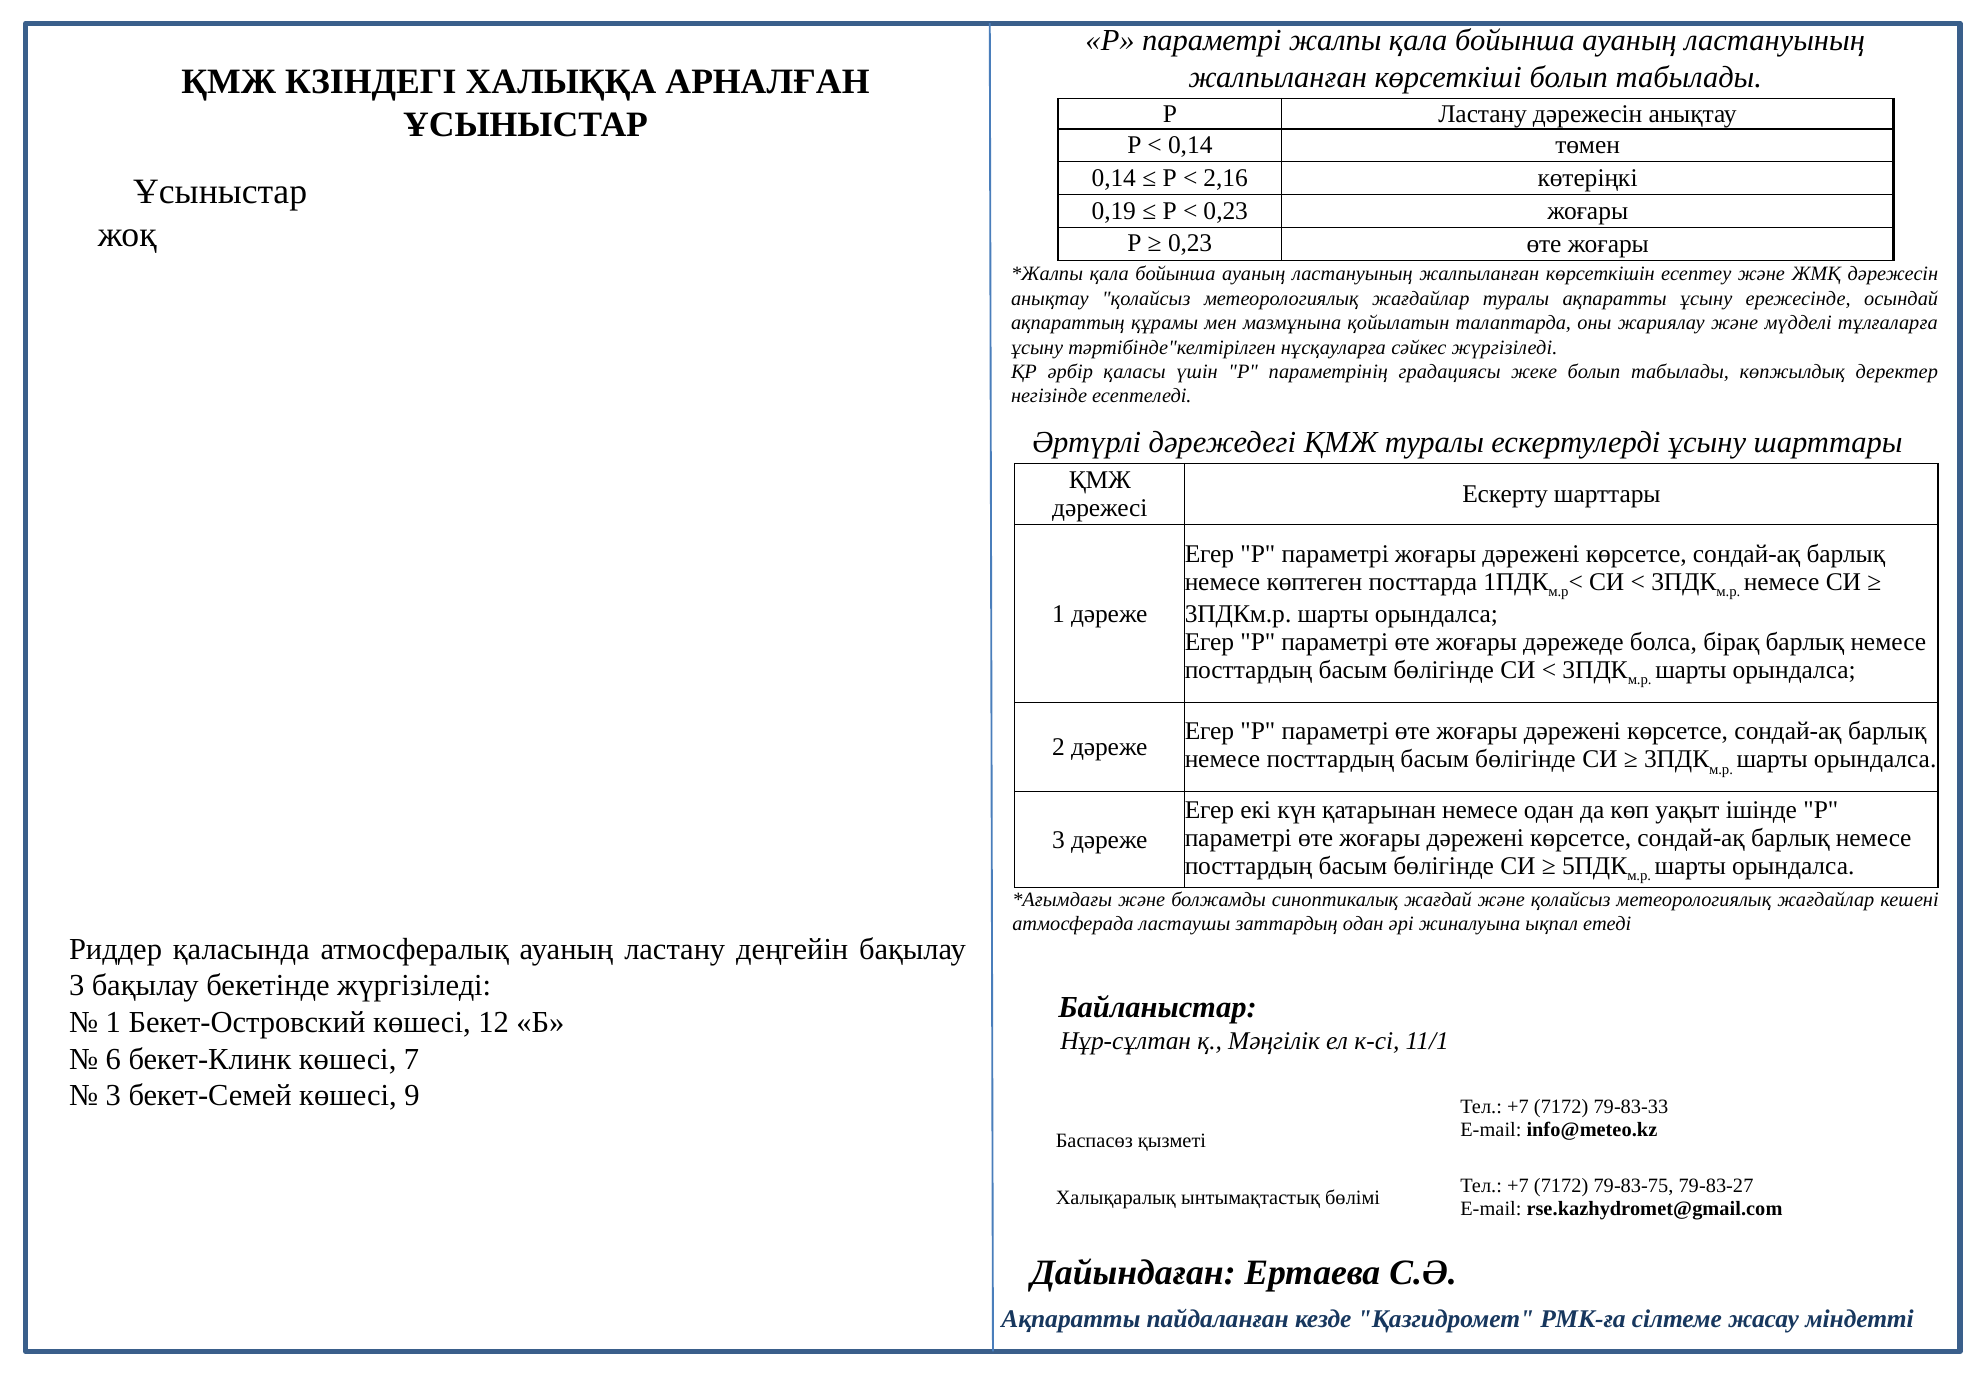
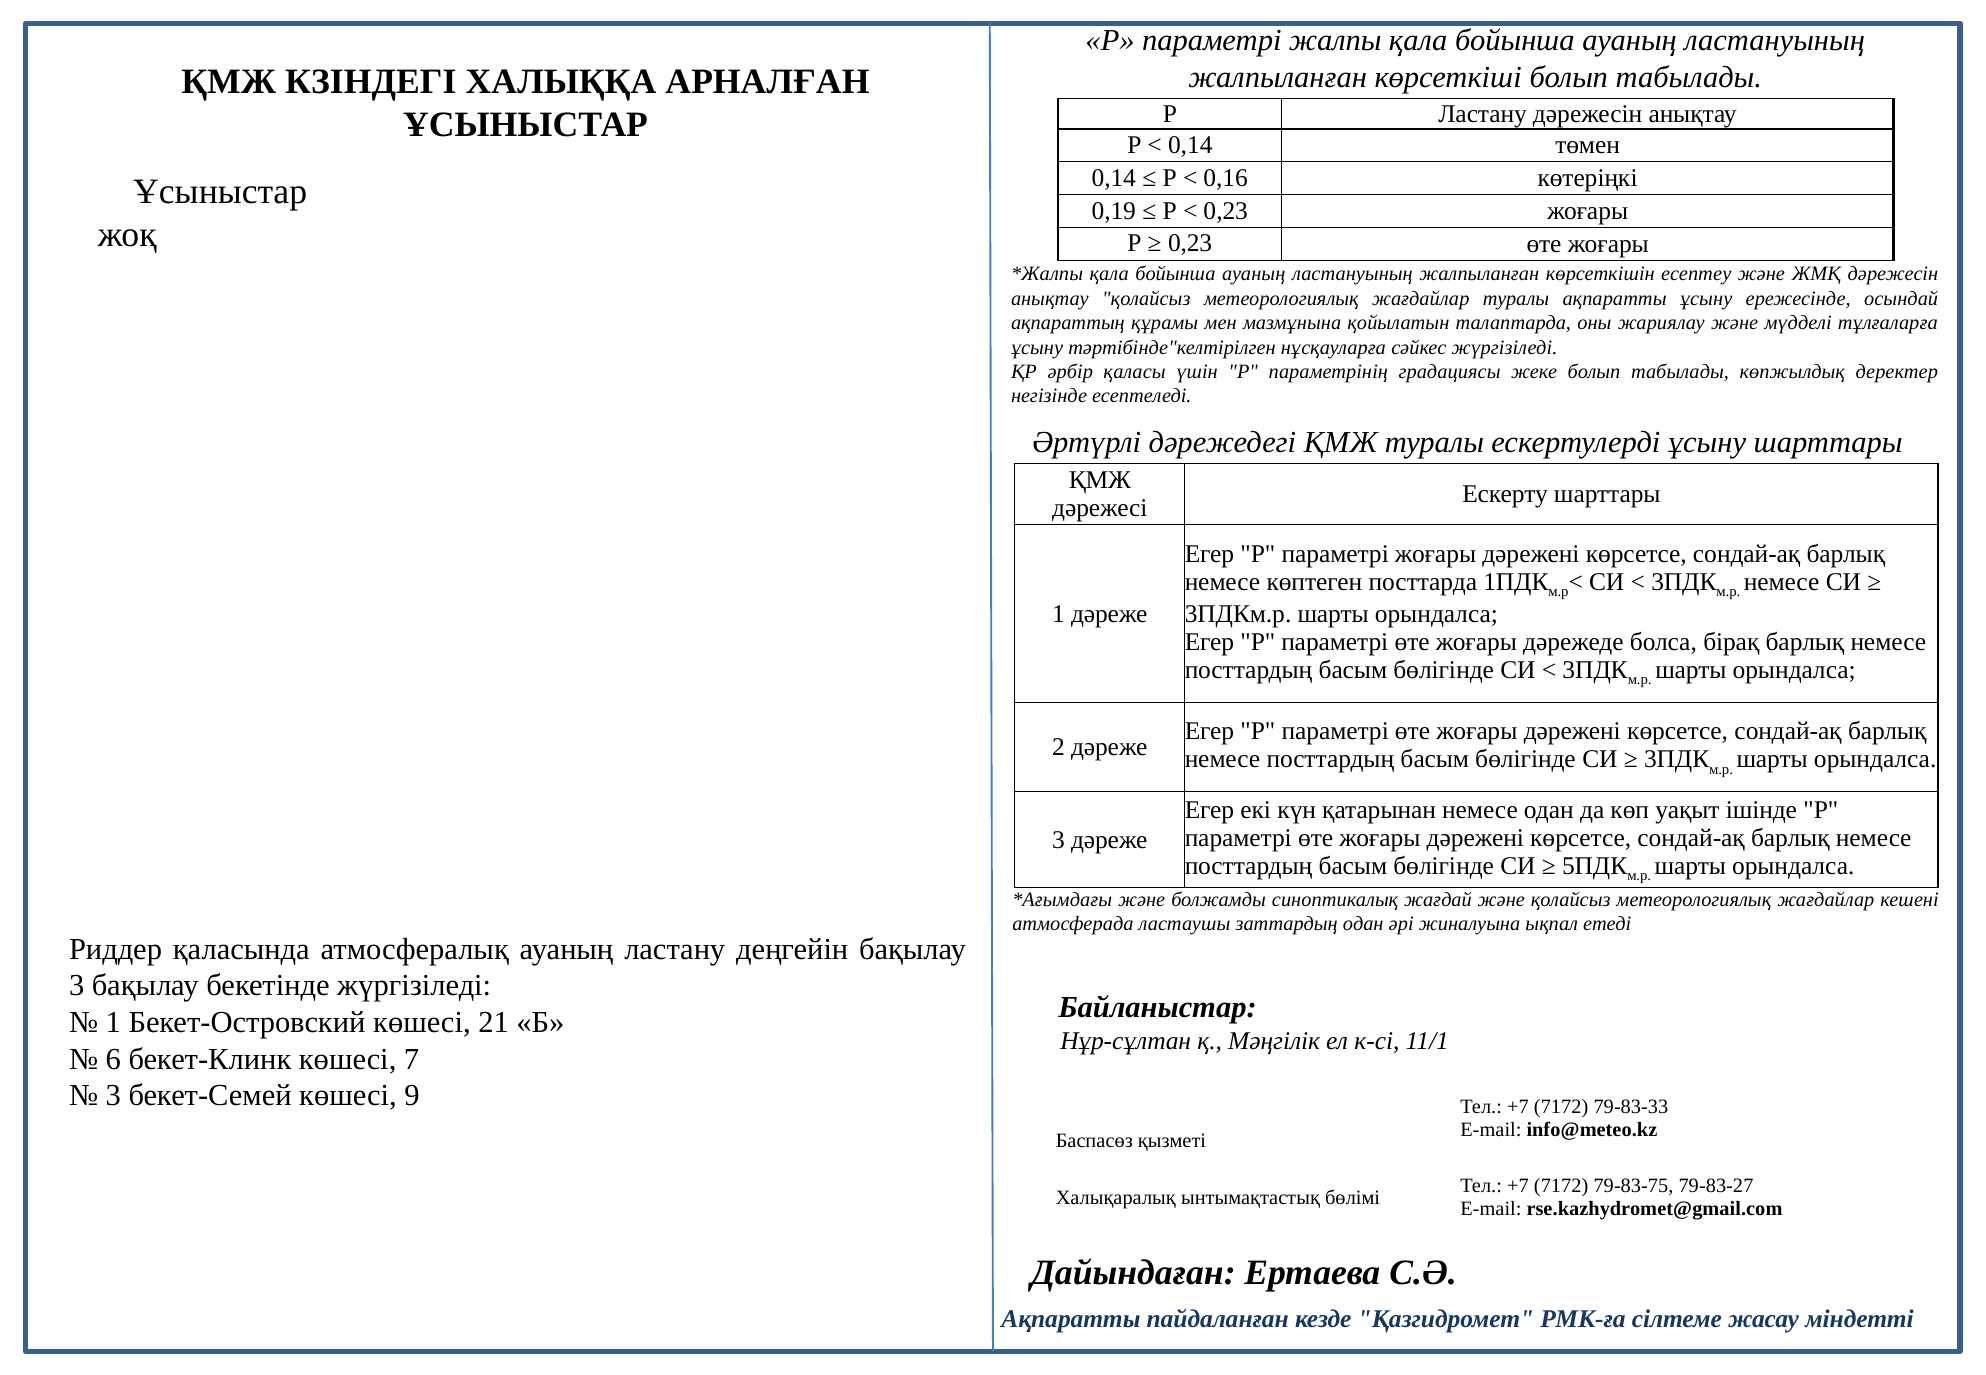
2,16: 2,16 -> 0,16
12: 12 -> 21
